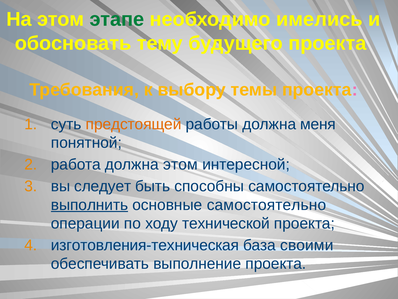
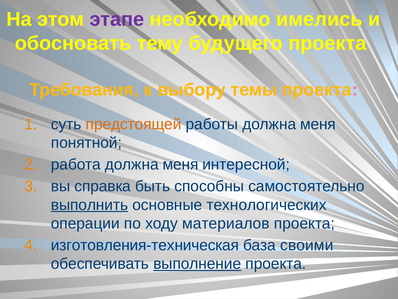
этапе colour: green -> purple
работа должна этом: этом -> меня
следует: следует -> справка
основные самостоятельно: самостоятельно -> технологических
технической: технической -> материалов
выполнение underline: none -> present
